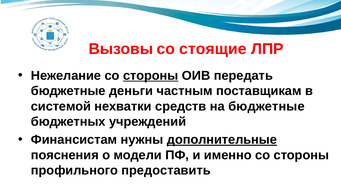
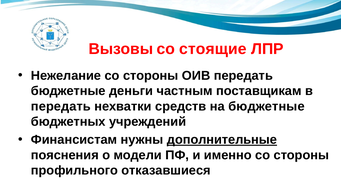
стороны at (151, 76) underline: present -> none
системой at (61, 106): системой -> передать
предоставить: предоставить -> отказавшиеся
